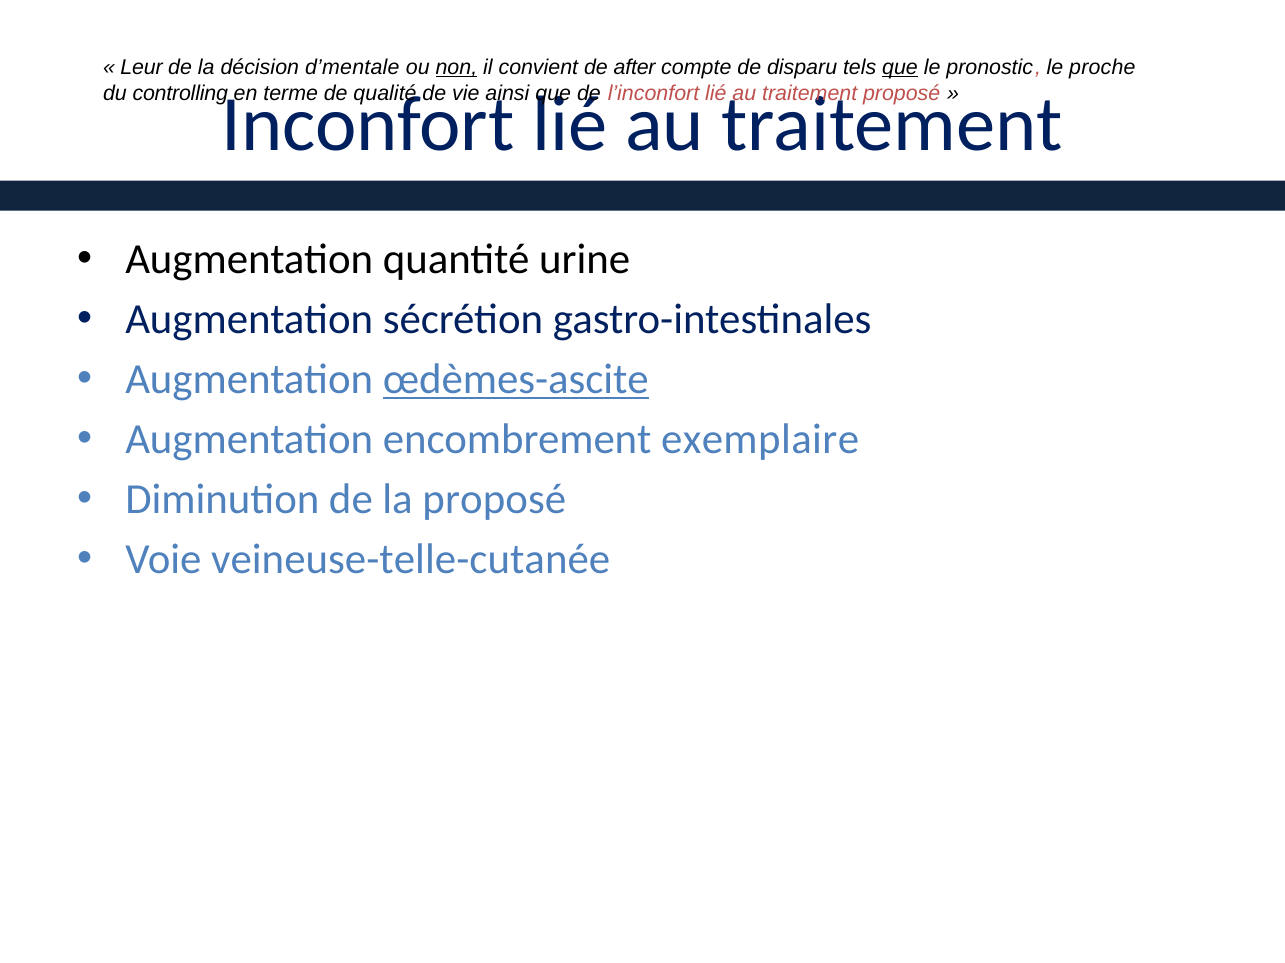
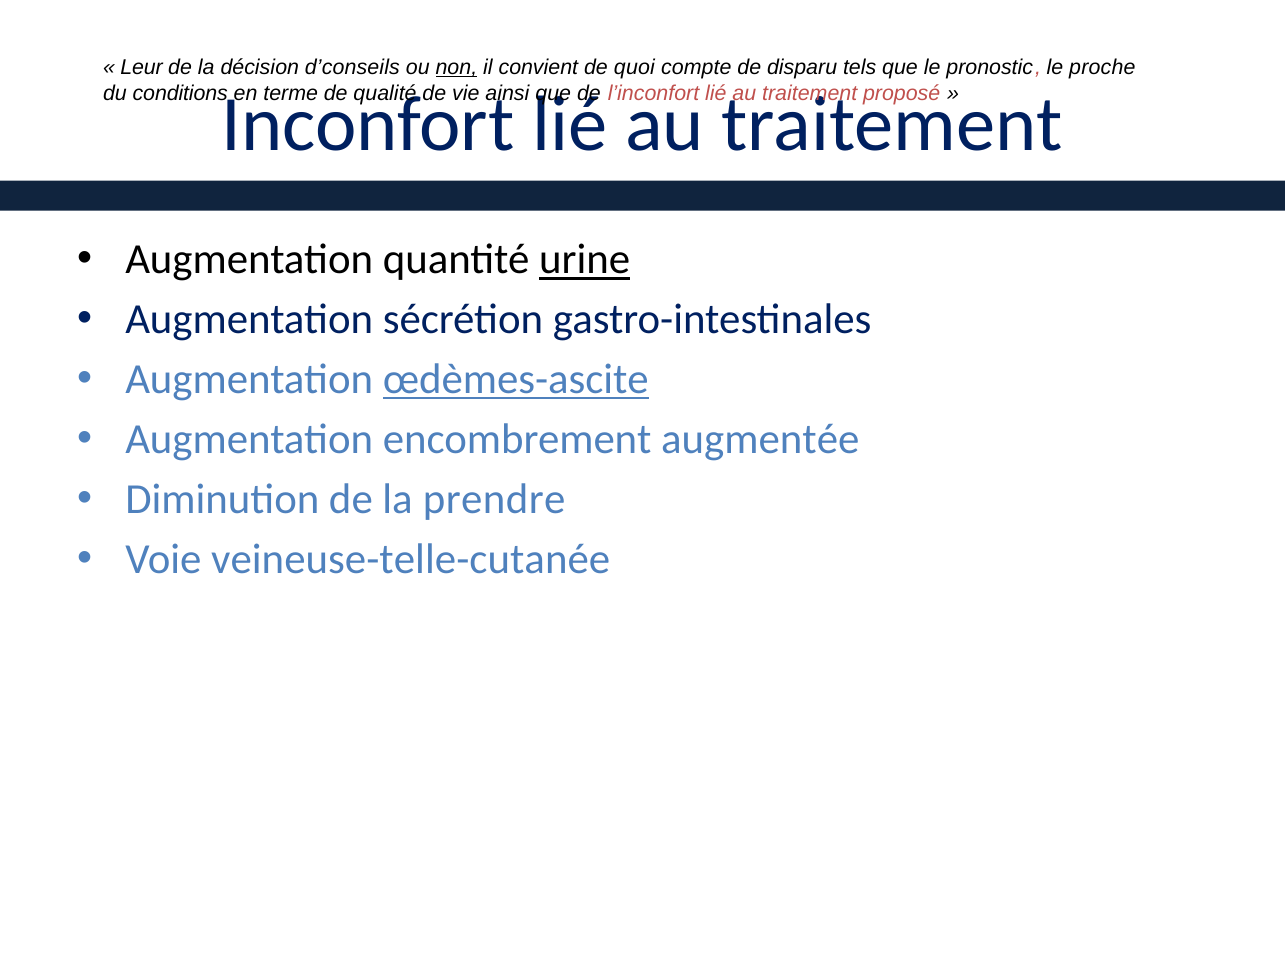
d’mentale: d’mentale -> d’conseils
after: after -> quoi
que at (900, 67) underline: present -> none
controlling: controlling -> conditions
urine underline: none -> present
exemplaire: exemplaire -> augmentée
la proposé: proposé -> prendre
